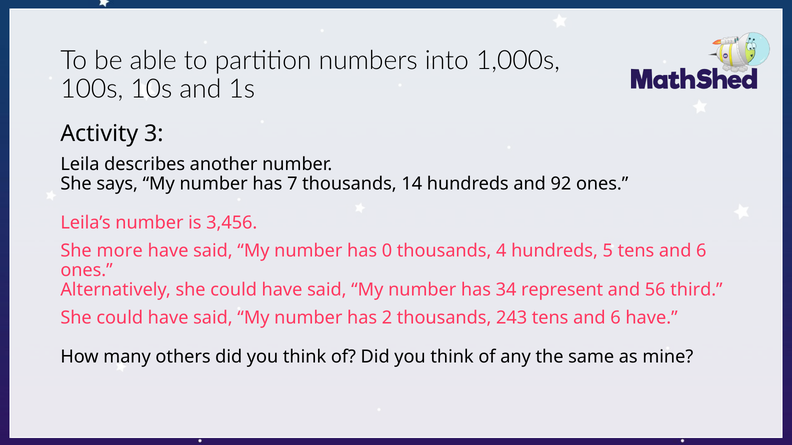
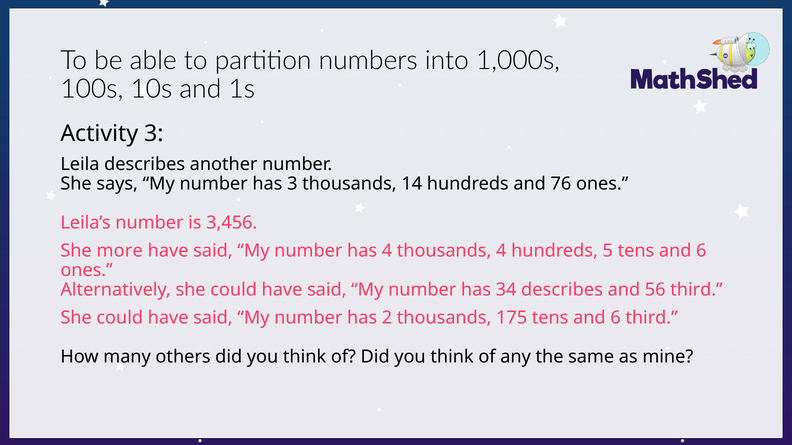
has 7: 7 -> 3
92: 92 -> 76
has 0: 0 -> 4
34 represent: represent -> describes
243: 243 -> 175
6 have: have -> third
